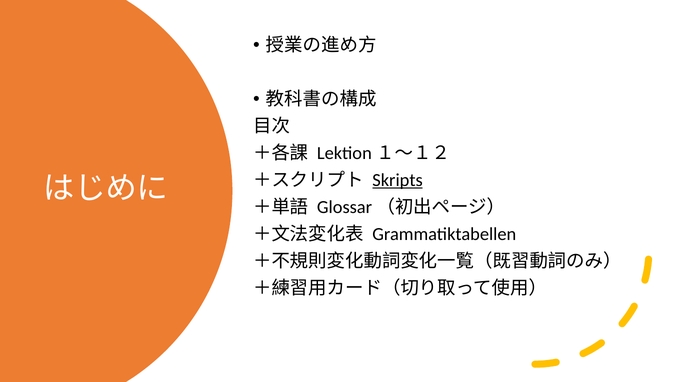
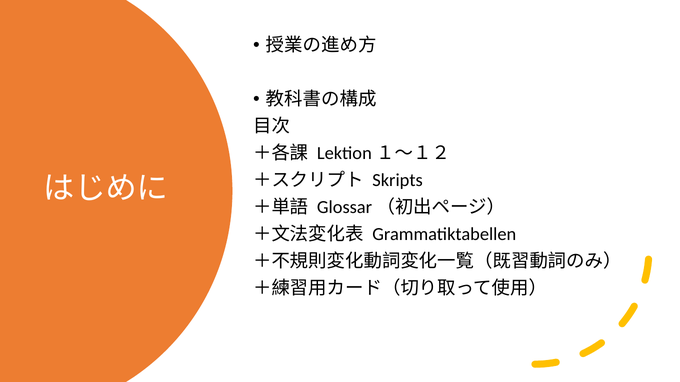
Skripts underline: present -> none
